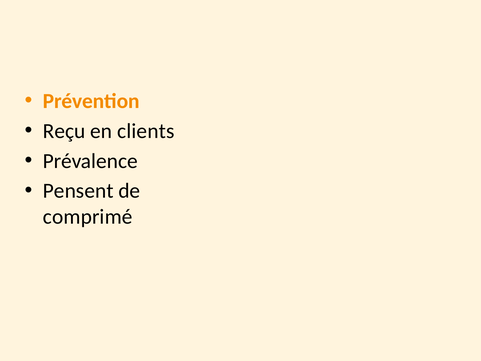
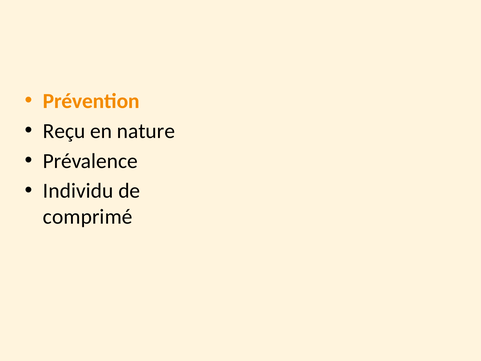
clients: clients -> nature
Pensent: Pensent -> Individu
